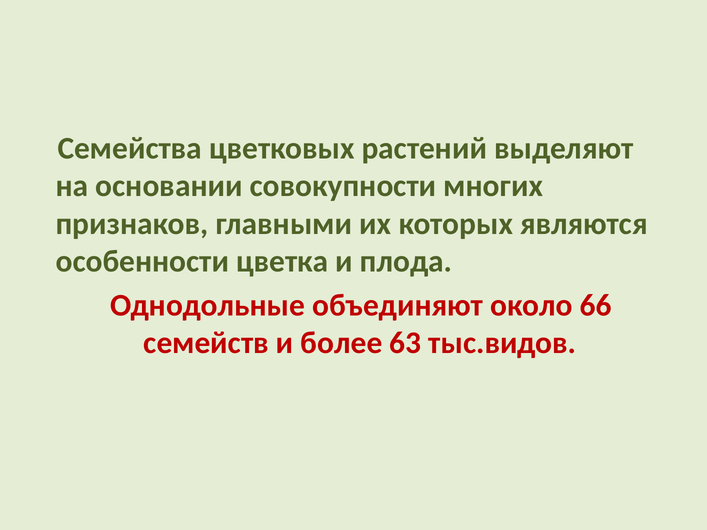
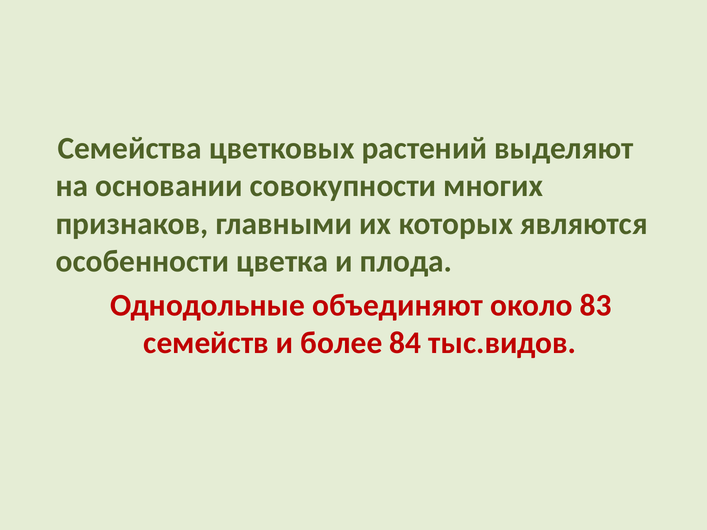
66: 66 -> 83
63: 63 -> 84
